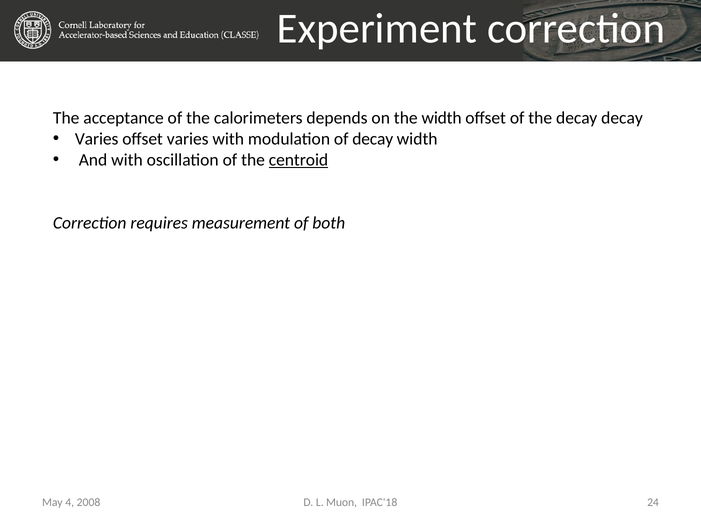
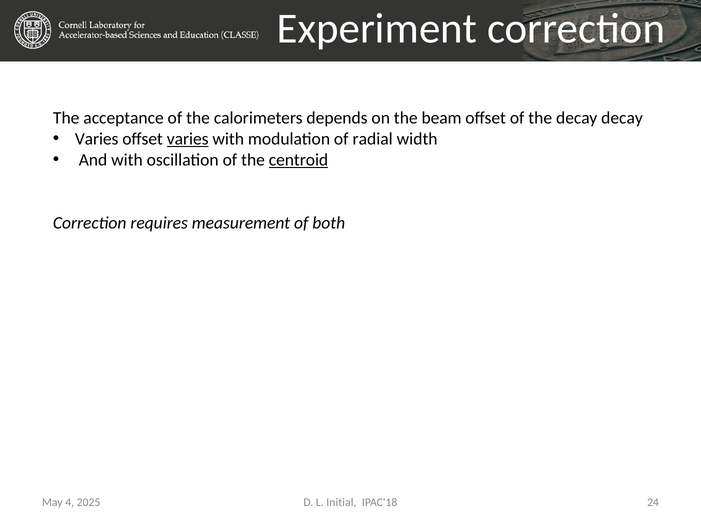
the width: width -> beam
varies at (188, 139) underline: none -> present
of decay: decay -> radial
Muon: Muon -> Initial
2008: 2008 -> 2025
